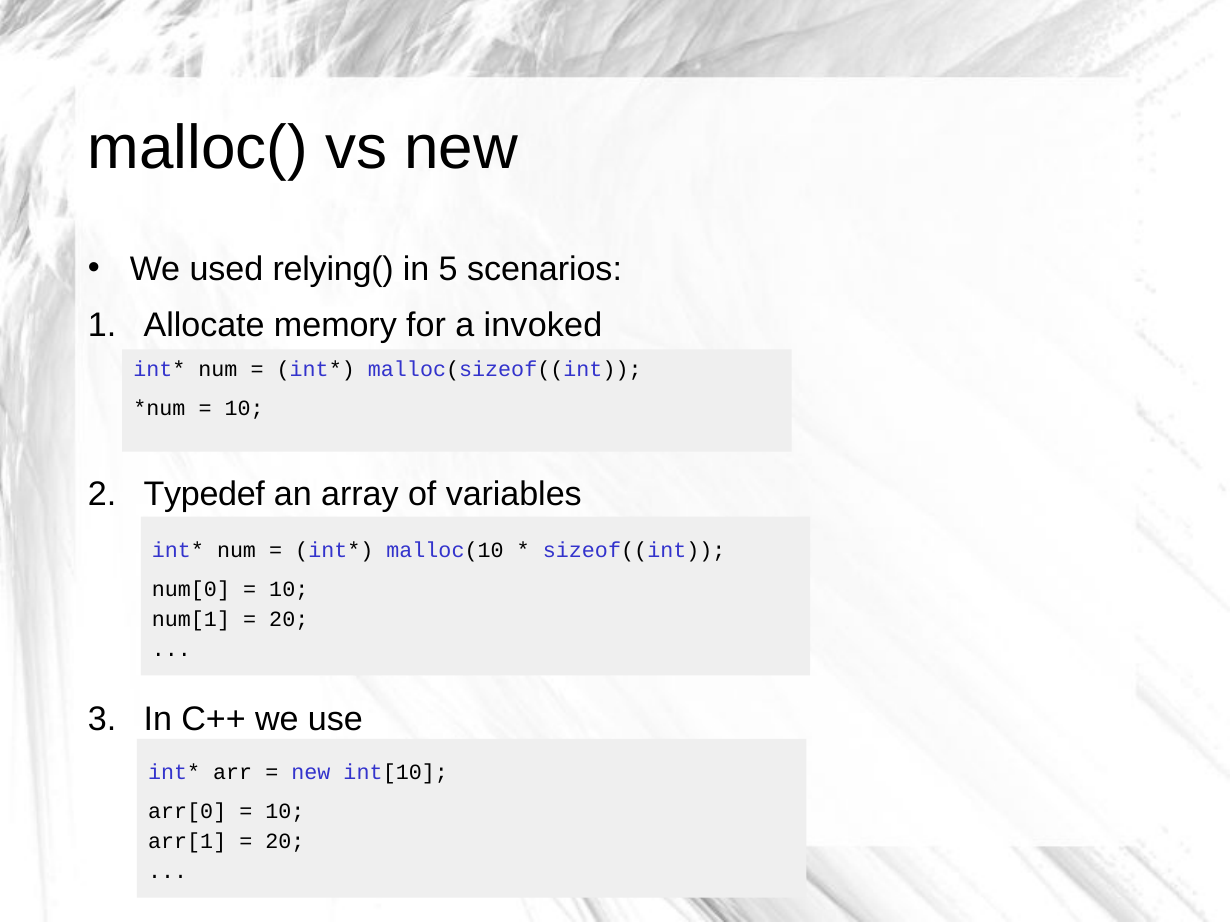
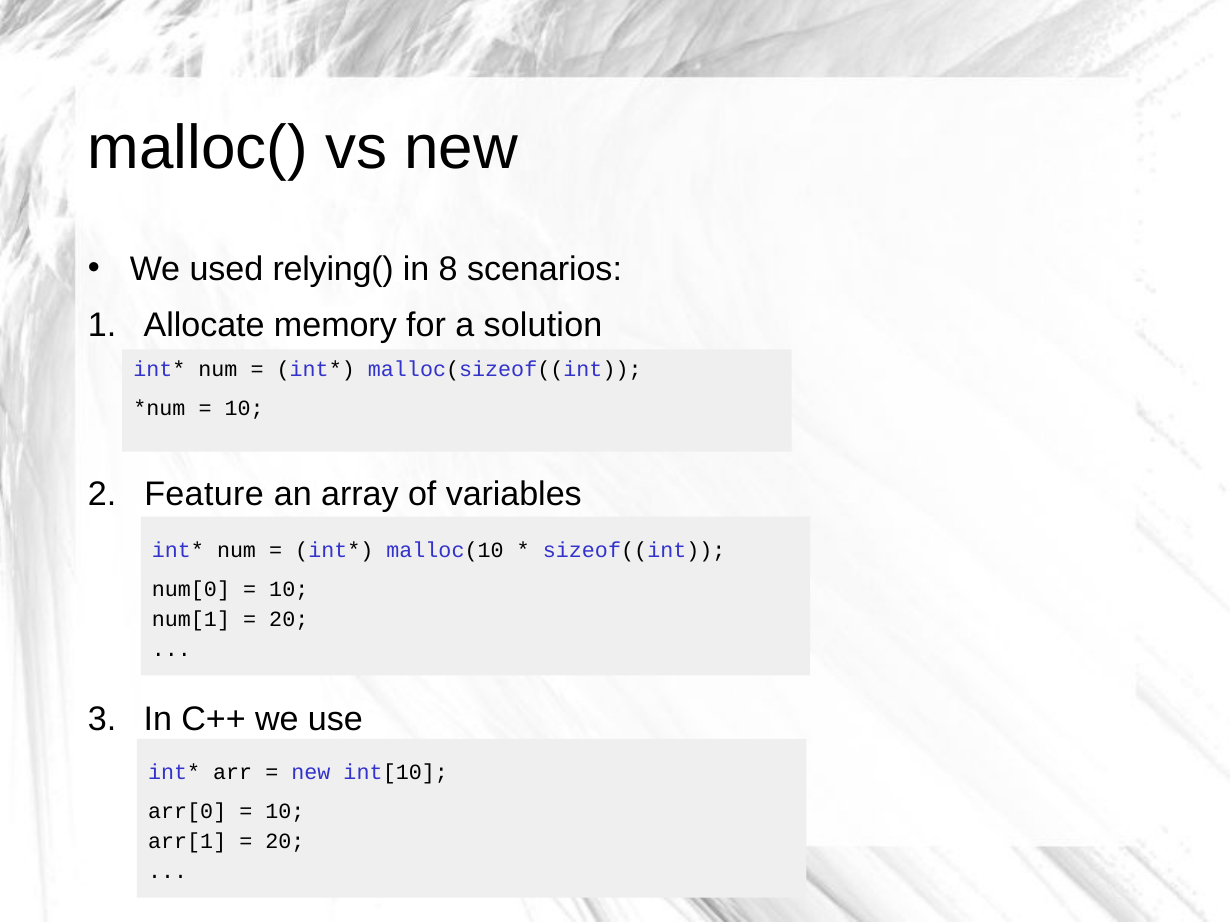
5: 5 -> 8
invoked: invoked -> solution
Typedef: Typedef -> Feature
